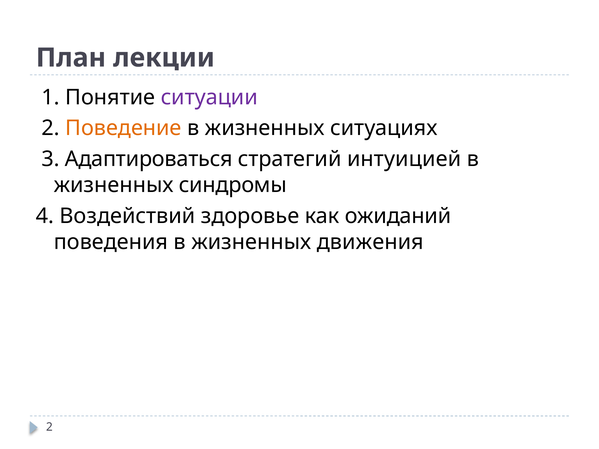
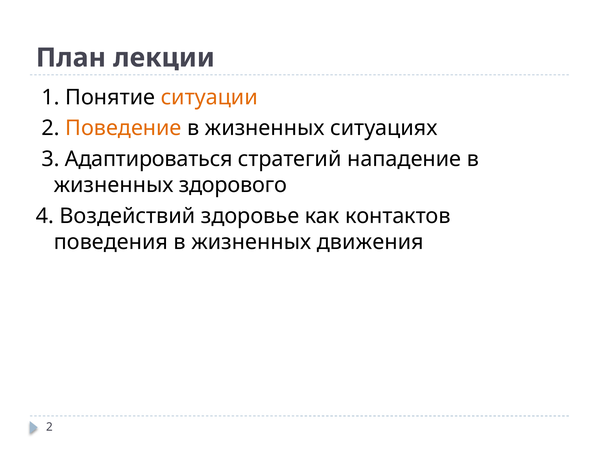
ситуации colour: purple -> orange
интуицией: интуицией -> нападение
синдромы: синдромы -> здорового
ожиданий: ожиданий -> контактов
